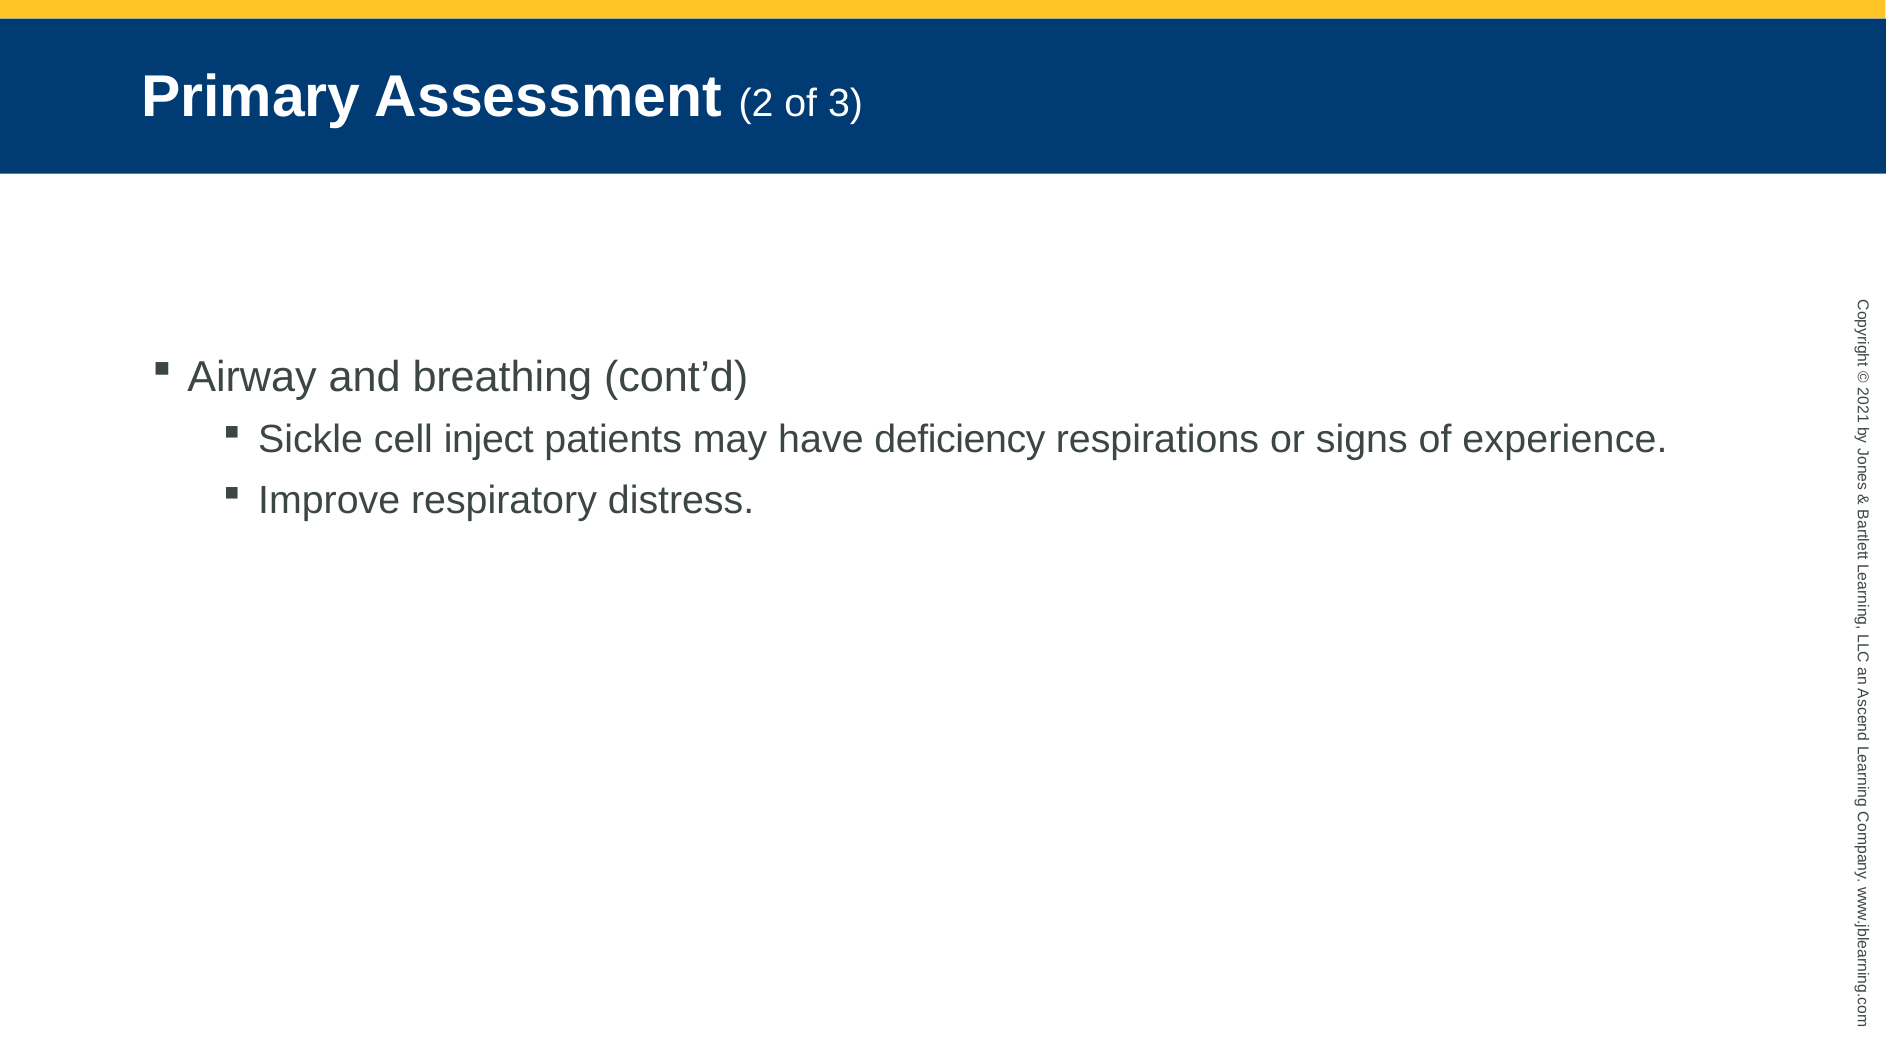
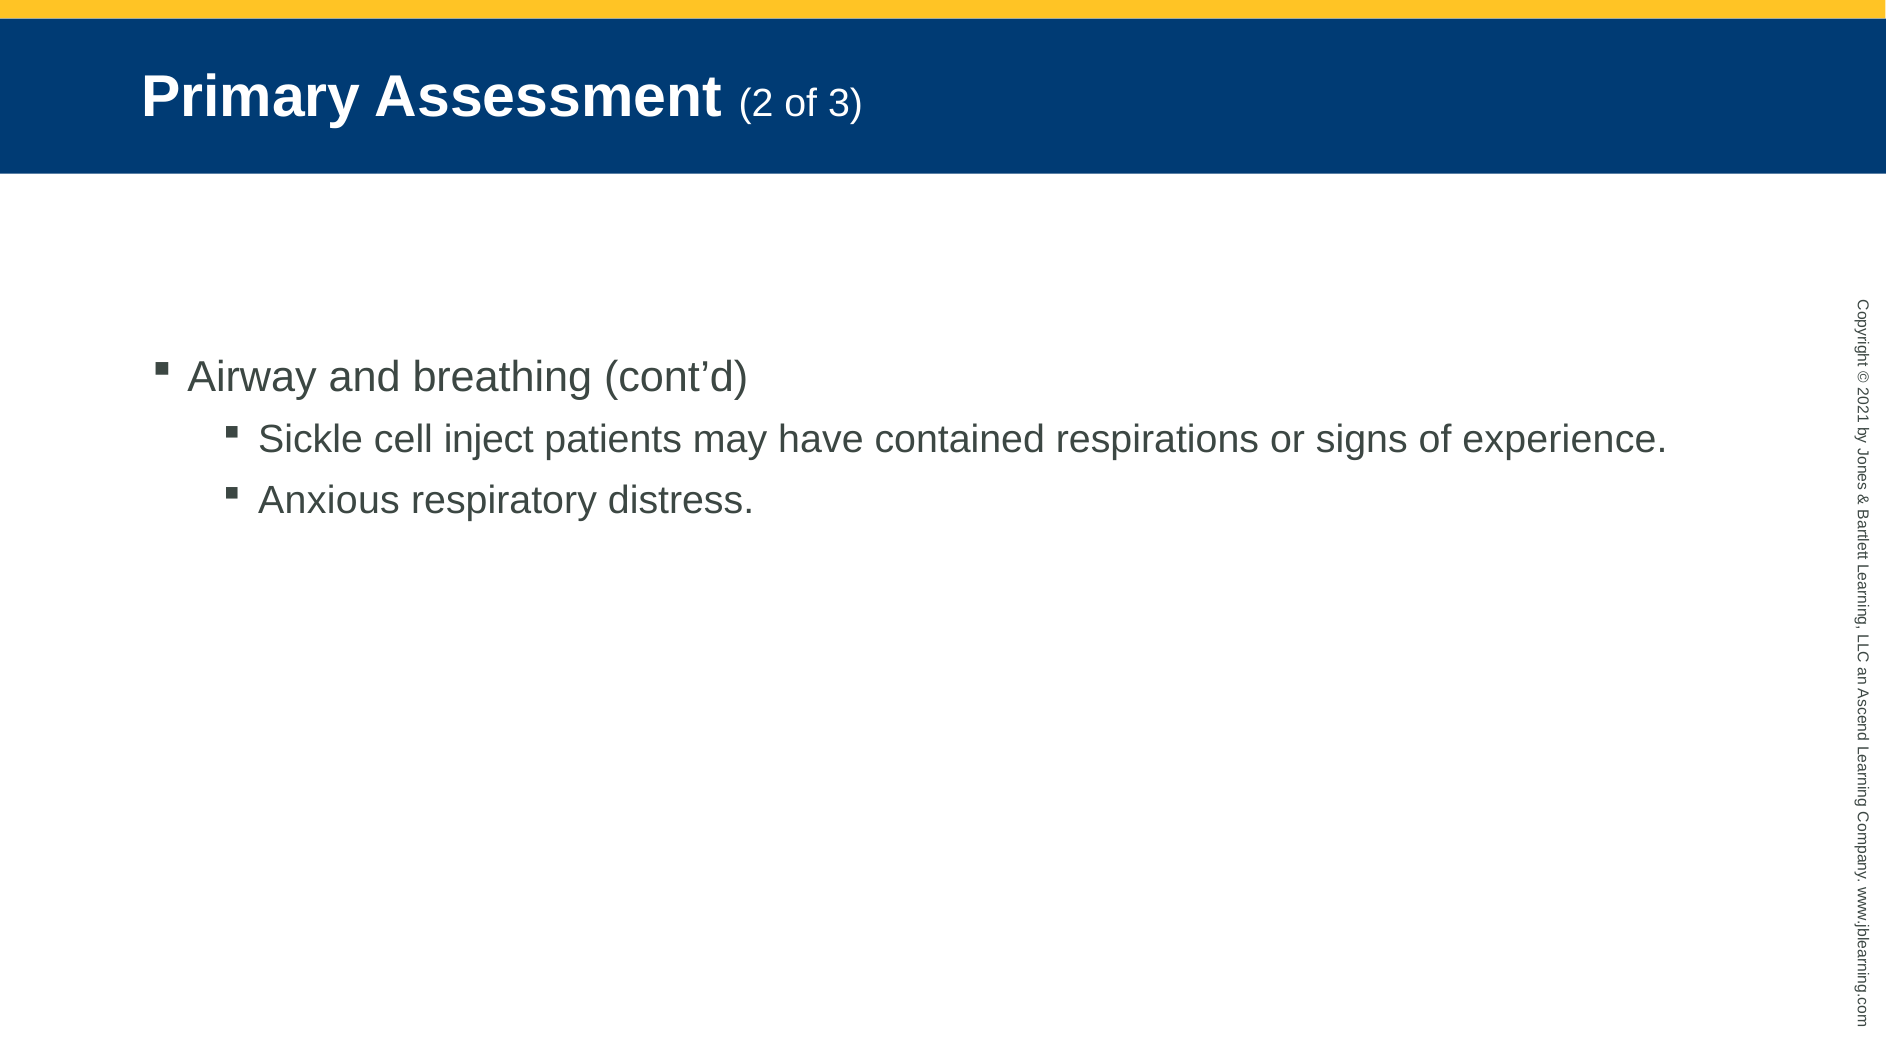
deficiency: deficiency -> contained
Improve: Improve -> Anxious
